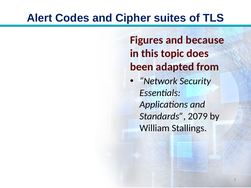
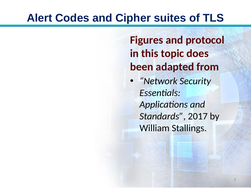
because: because -> protocol
2079: 2079 -> 2017
